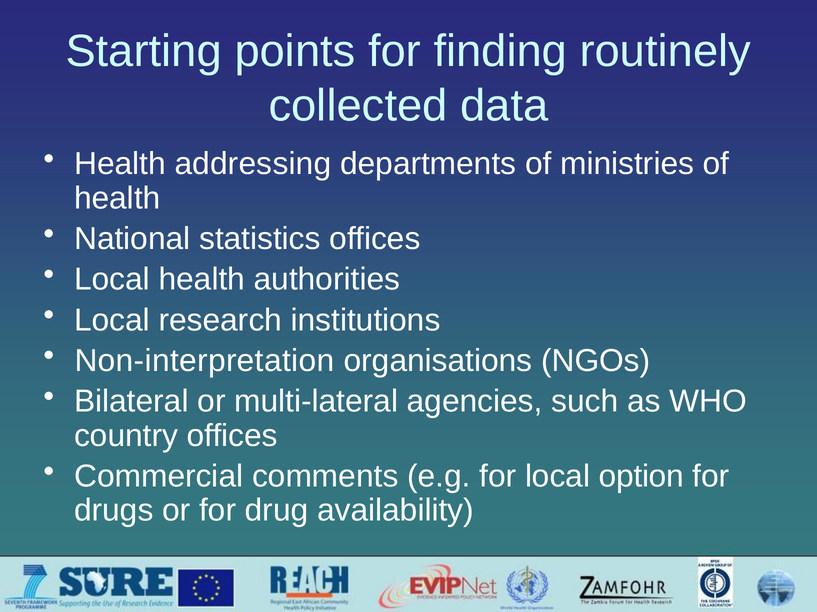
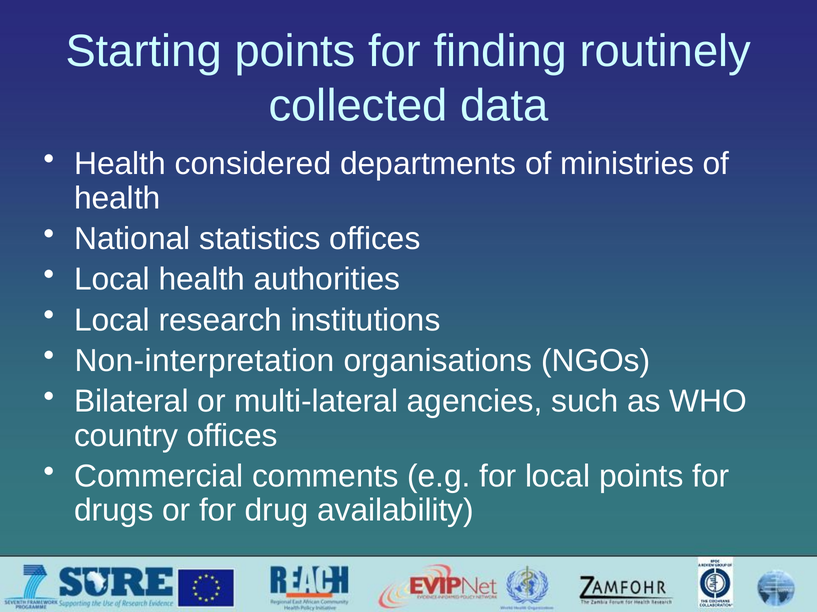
addressing: addressing -> considered
local option: option -> points
